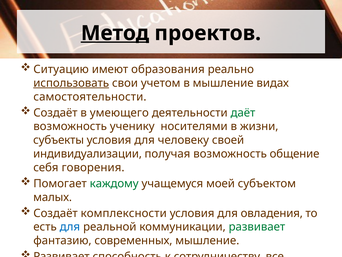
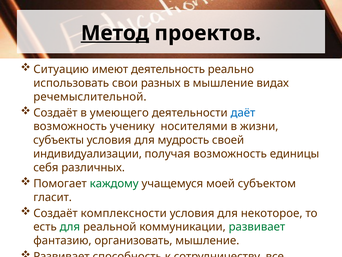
образования: образования -> деятельность
использовать underline: present -> none
учетом: учетом -> разных
самостоятельности: самостоятельности -> речемыслительной
даёт colour: green -> blue
человеку: человеку -> мудрость
общение: общение -> единицы
говорения: говорения -> различных
малых: малых -> гласит
овладения: овладения -> некоторое
для at (70, 227) colour: blue -> green
современных: современных -> организовать
